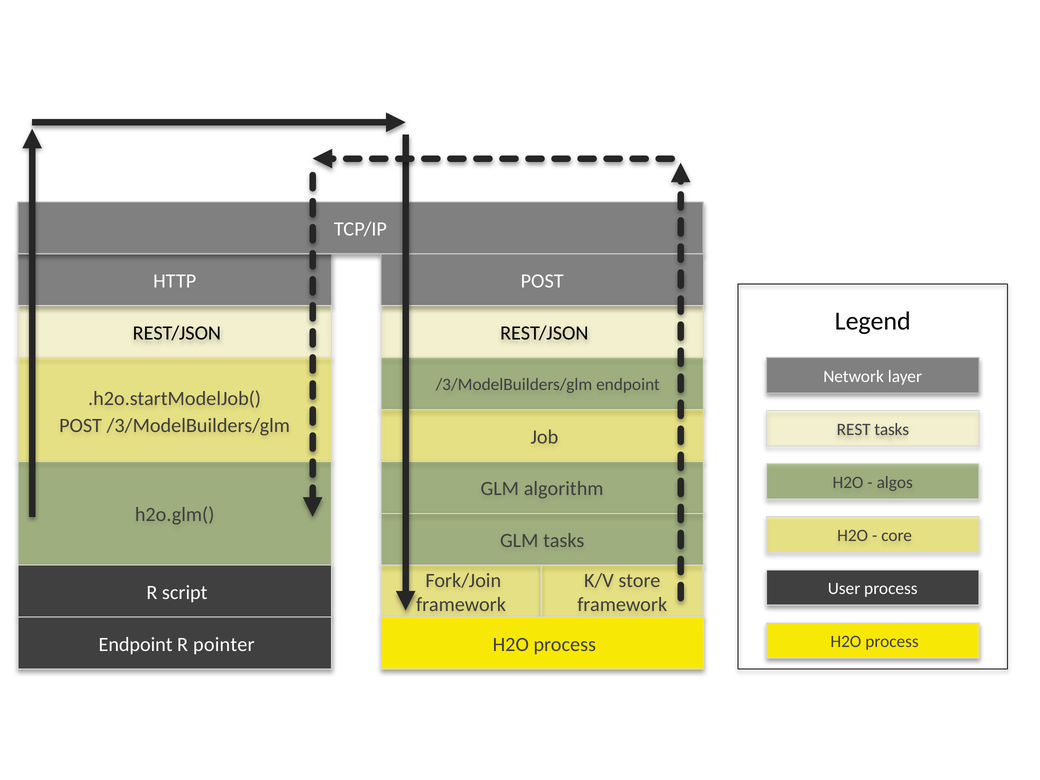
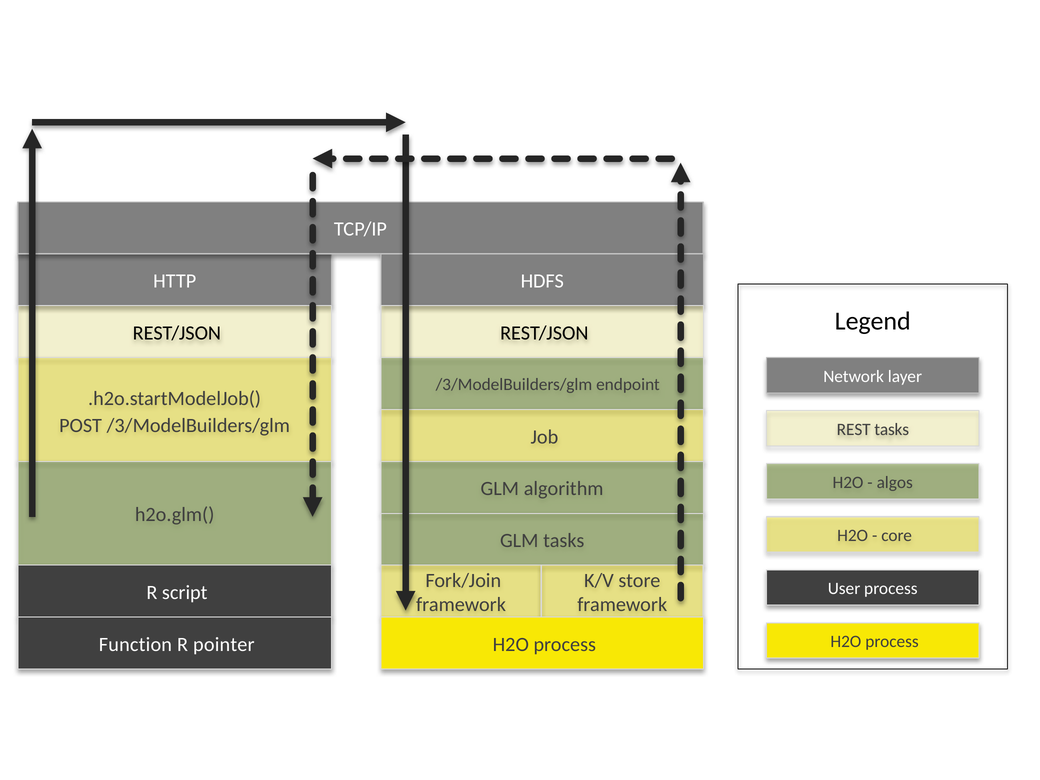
POST at (542, 281): POST -> HDFS
Endpoint at (136, 644): Endpoint -> Function
